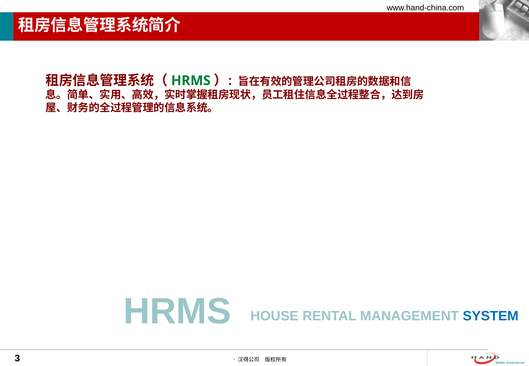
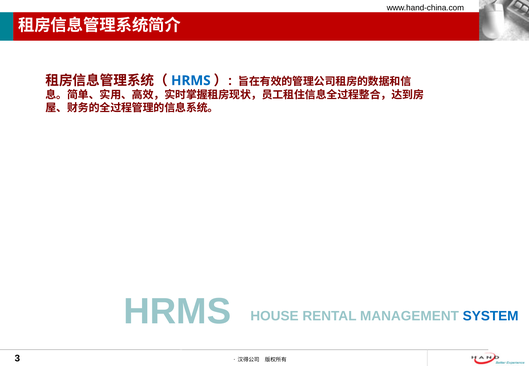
HRMS at (191, 81) colour: green -> blue
